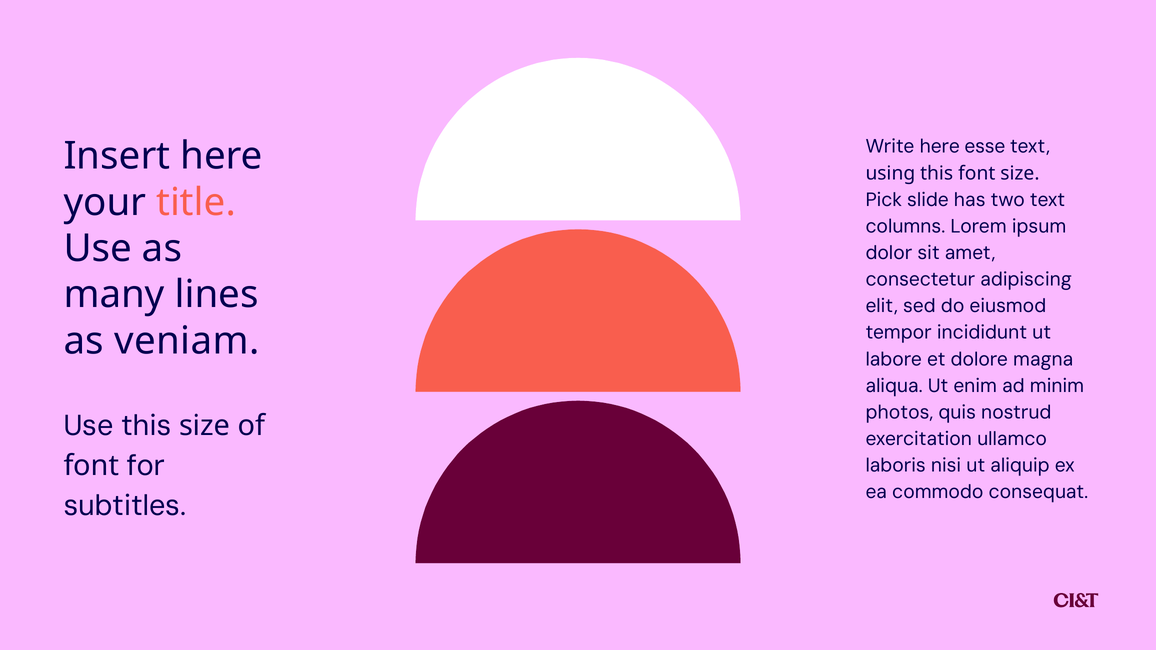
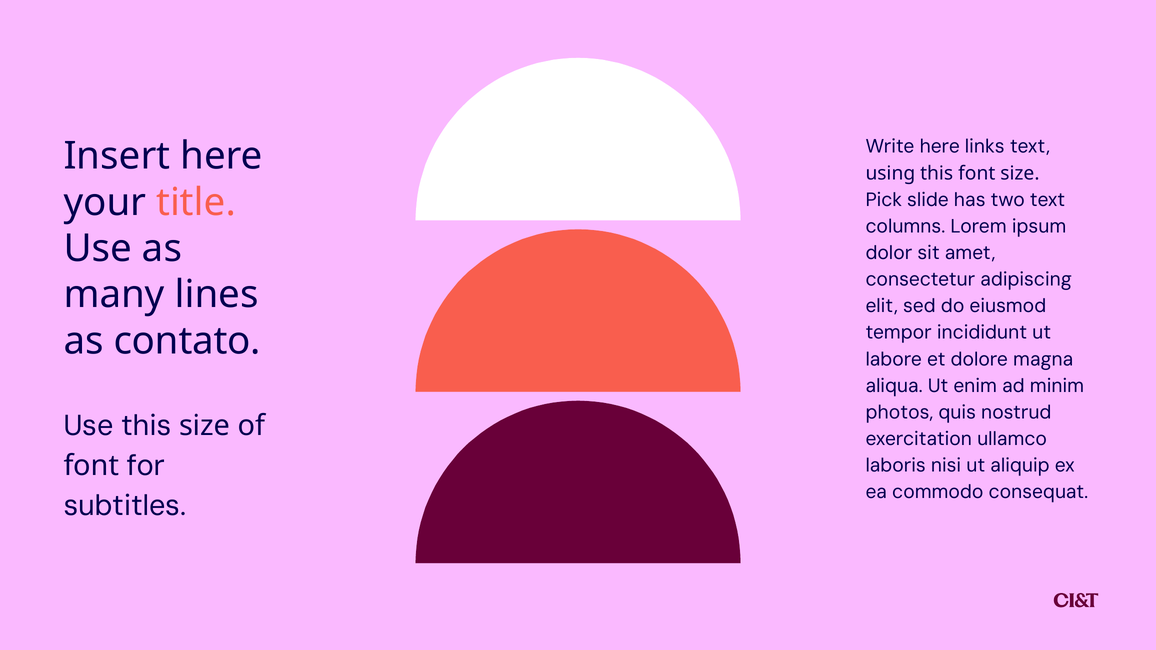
esse: esse -> links
veniam: veniam -> contato
